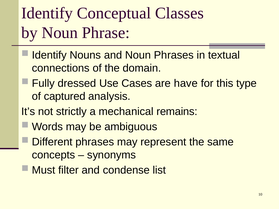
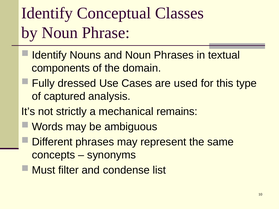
connections: connections -> components
have: have -> used
